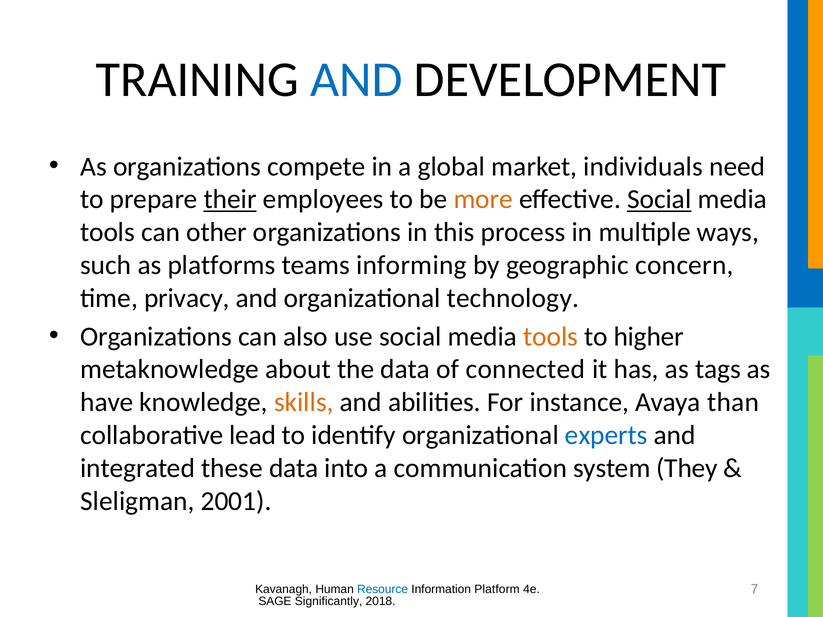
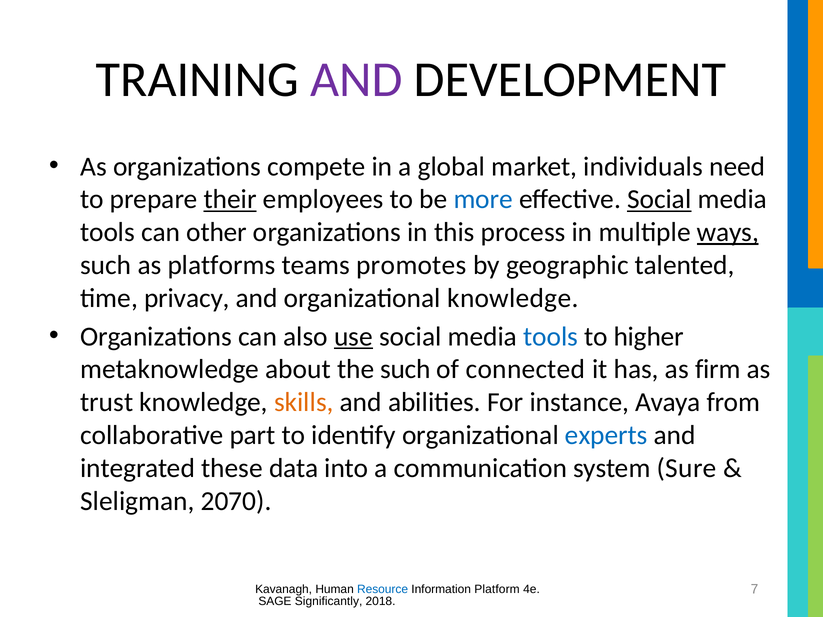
AND at (356, 80) colour: blue -> purple
more colour: orange -> blue
ways underline: none -> present
informing: informing -> promotes
concern: concern -> talented
organizational technology: technology -> knowledge
use underline: none -> present
tools at (551, 337) colour: orange -> blue
the data: data -> such
tags: tags -> firm
have: have -> trust
than: than -> from
lead: lead -> part
They: They -> Sure
2001: 2001 -> 2070
